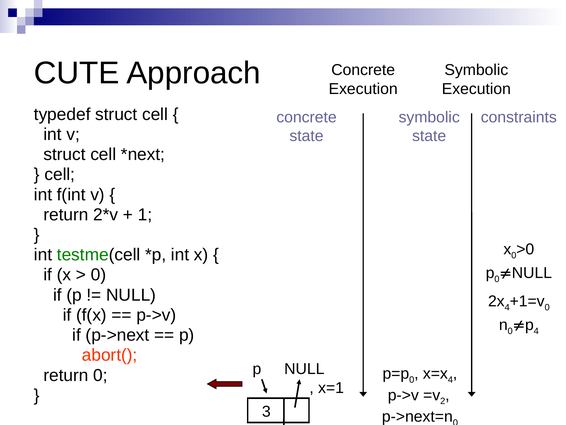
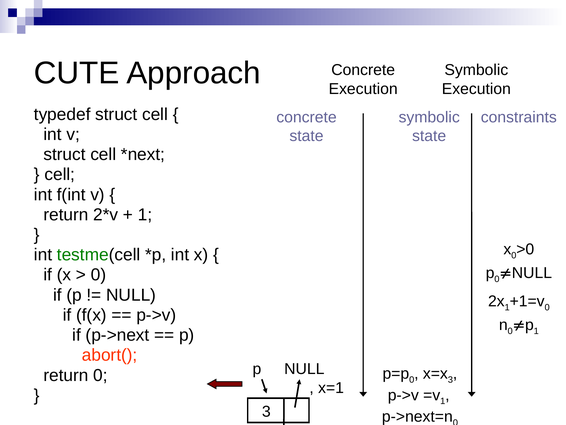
4 at (507, 307): 4 -> 1
p 4: 4 -> 1
4 at (450, 379): 4 -> 3
2 at (443, 401): 2 -> 1
